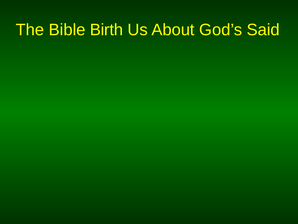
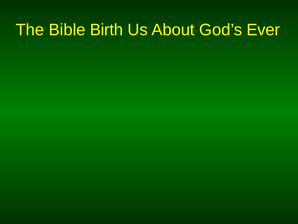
Said: Said -> Ever
